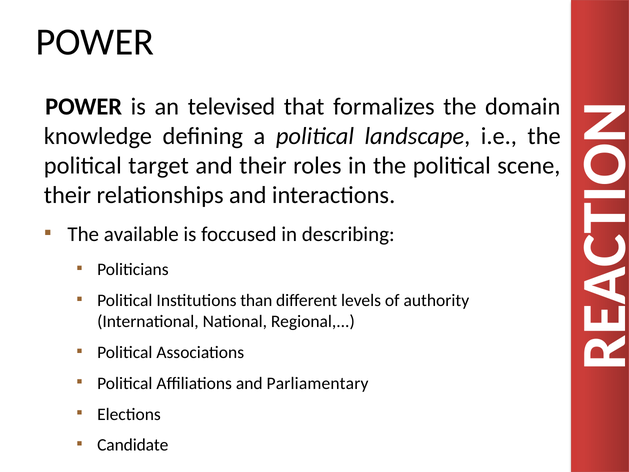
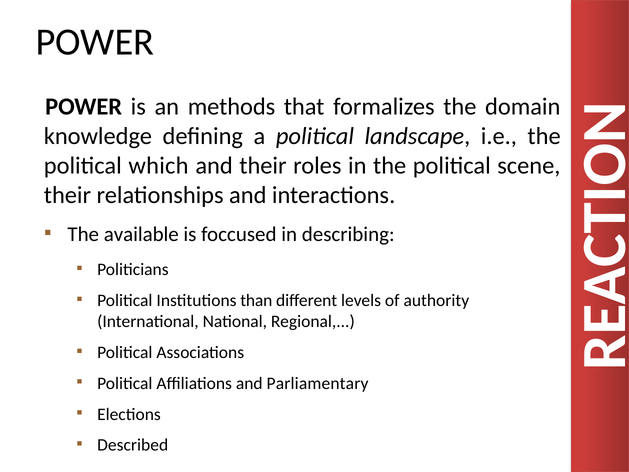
televised: televised -> methods
target: target -> which
Candidate: Candidate -> Described
